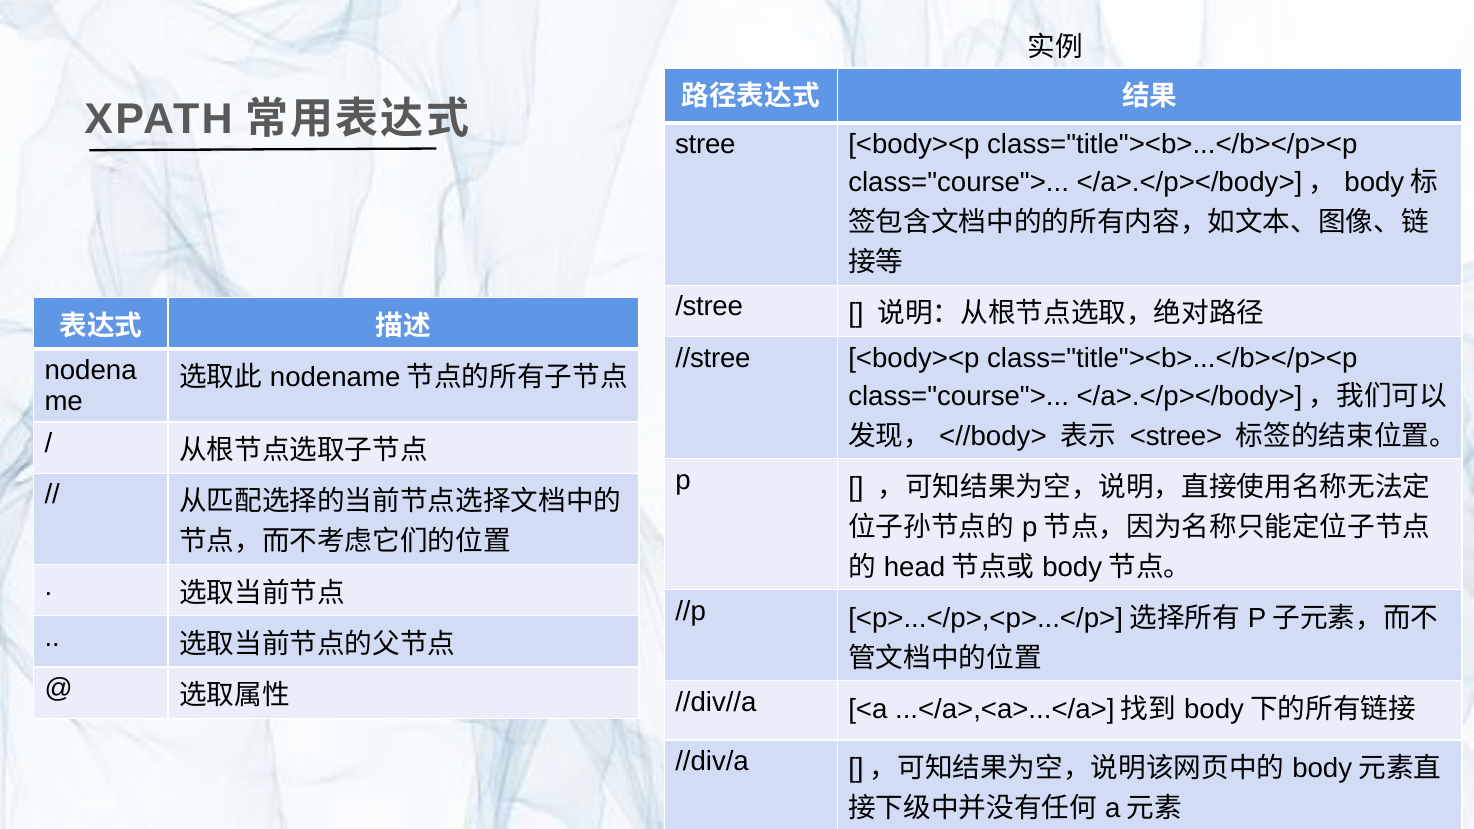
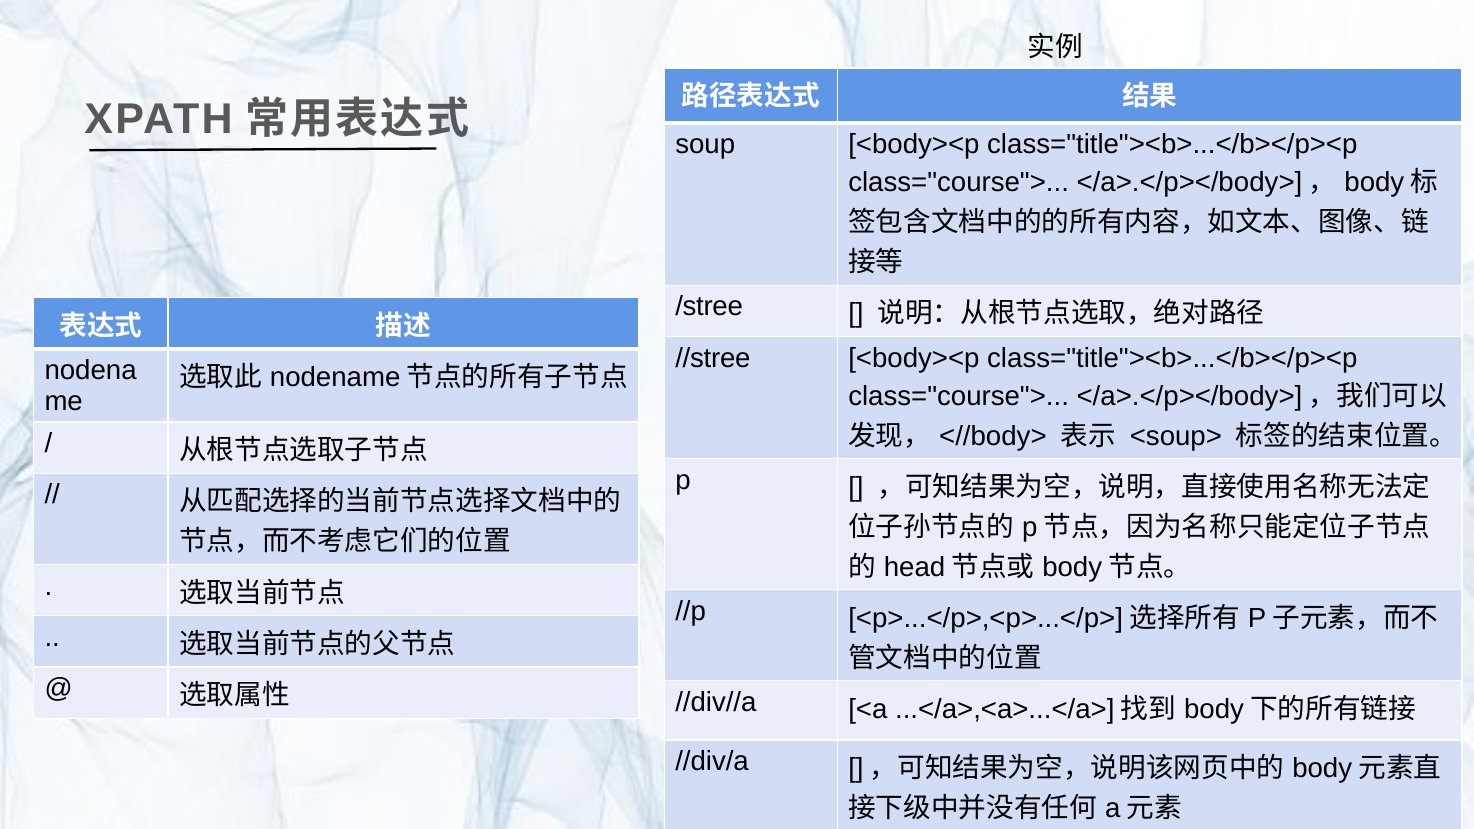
stree: stree -> soup
<stree>: <stree> -> <soup>
